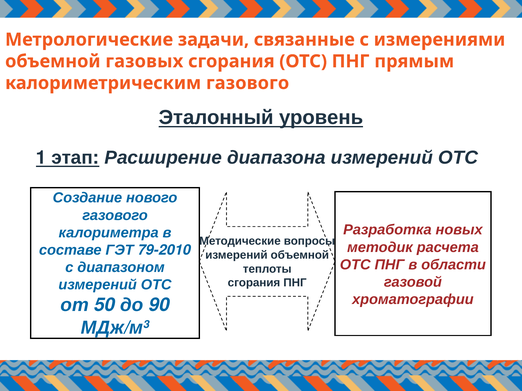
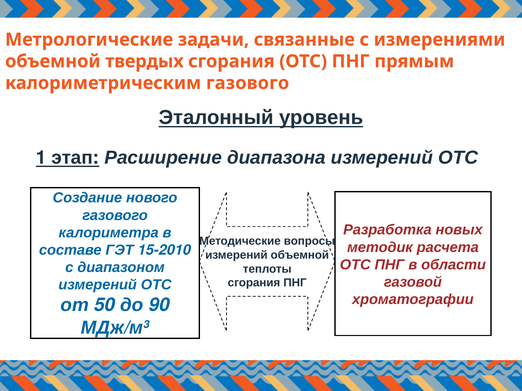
газовых: газовых -> твердых
79-2010: 79-2010 -> 15-2010
